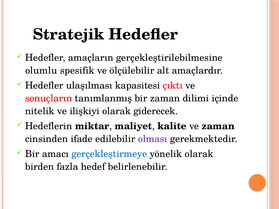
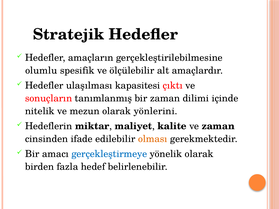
ilişkiyi: ilişkiyi -> mezun
giderecek: giderecek -> yönlerini
olması colour: purple -> orange
